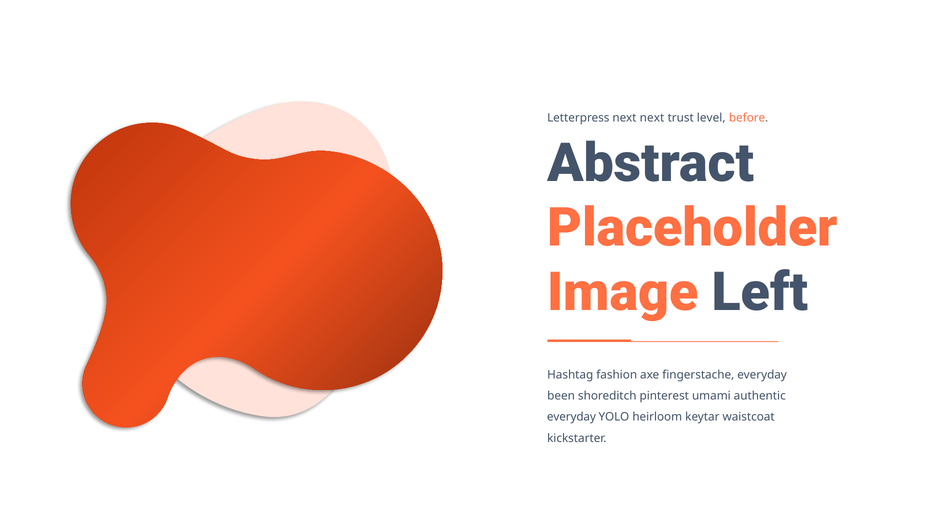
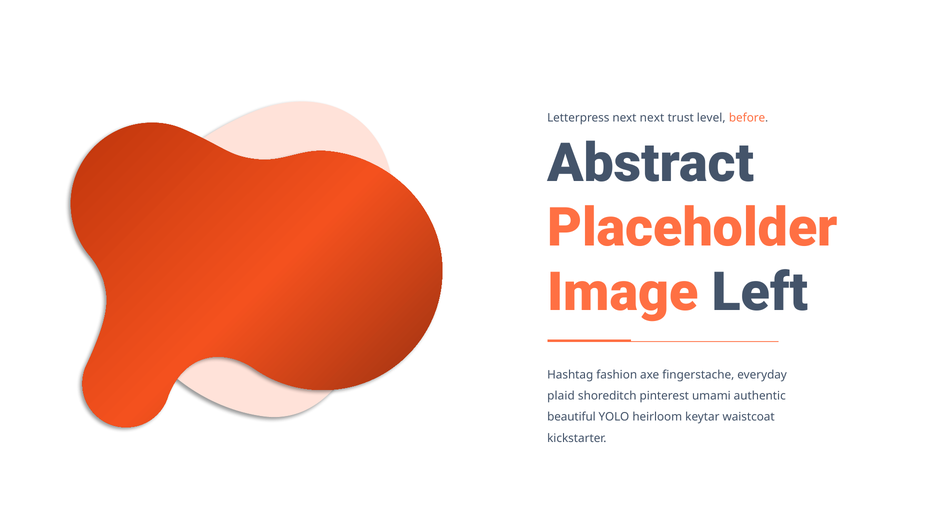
been: been -> plaid
everyday at (571, 417): everyday -> beautiful
